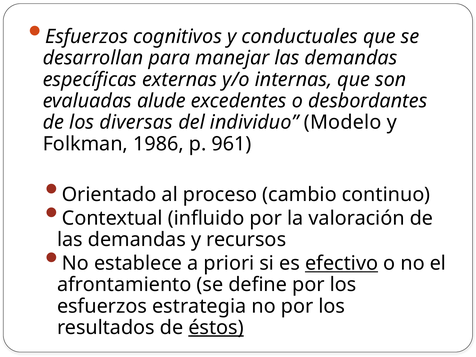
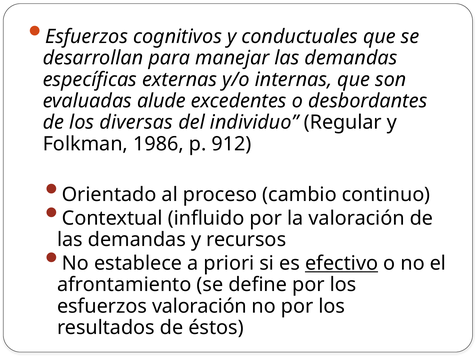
Modelo: Modelo -> Regular
961: 961 -> 912
esfuerzos estrategia: estrategia -> valoración
éstos underline: present -> none
